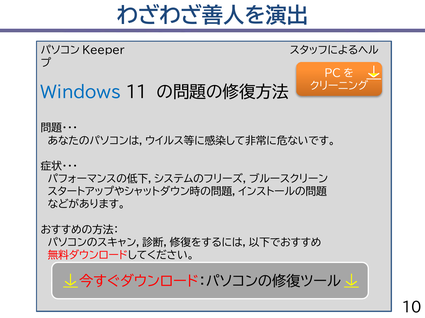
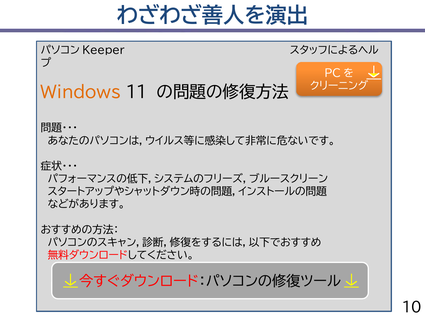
Windows colour: blue -> orange
